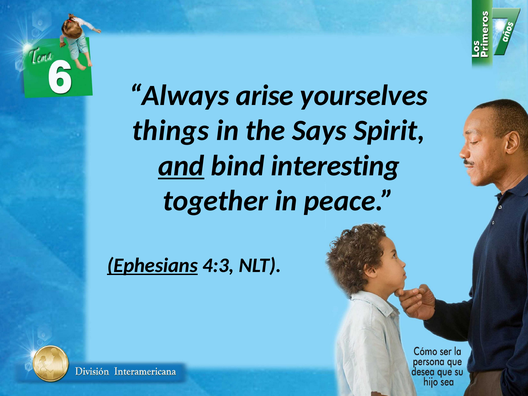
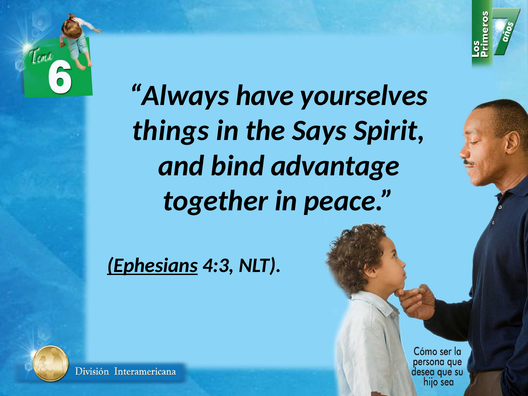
arise: arise -> have
and underline: present -> none
interesting: interesting -> advantage
